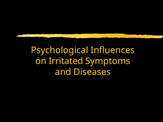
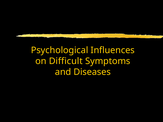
Irritated: Irritated -> Difficult
